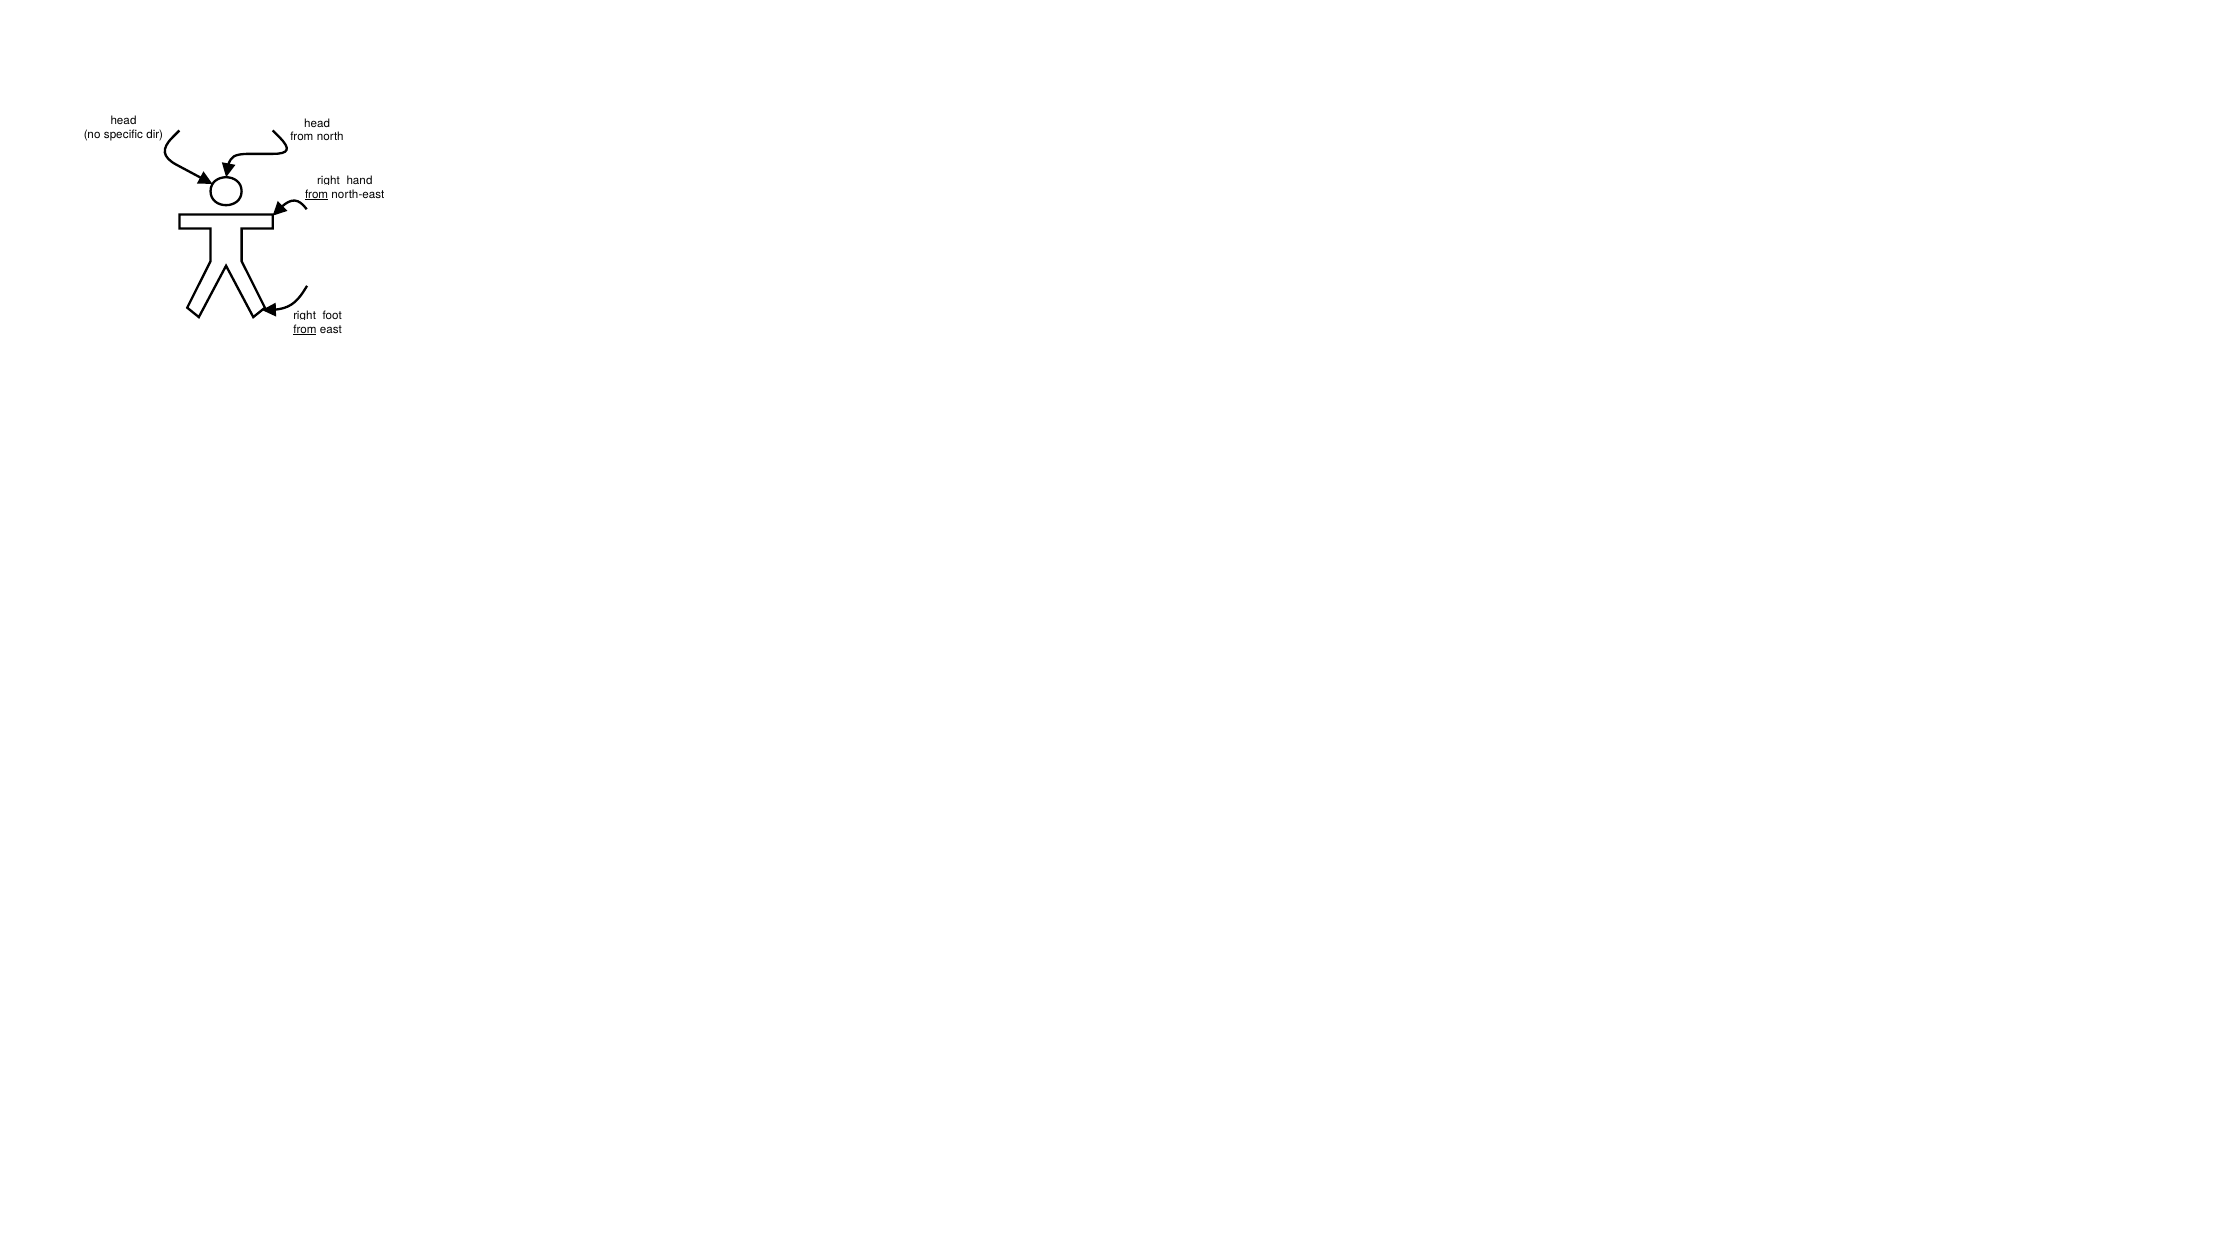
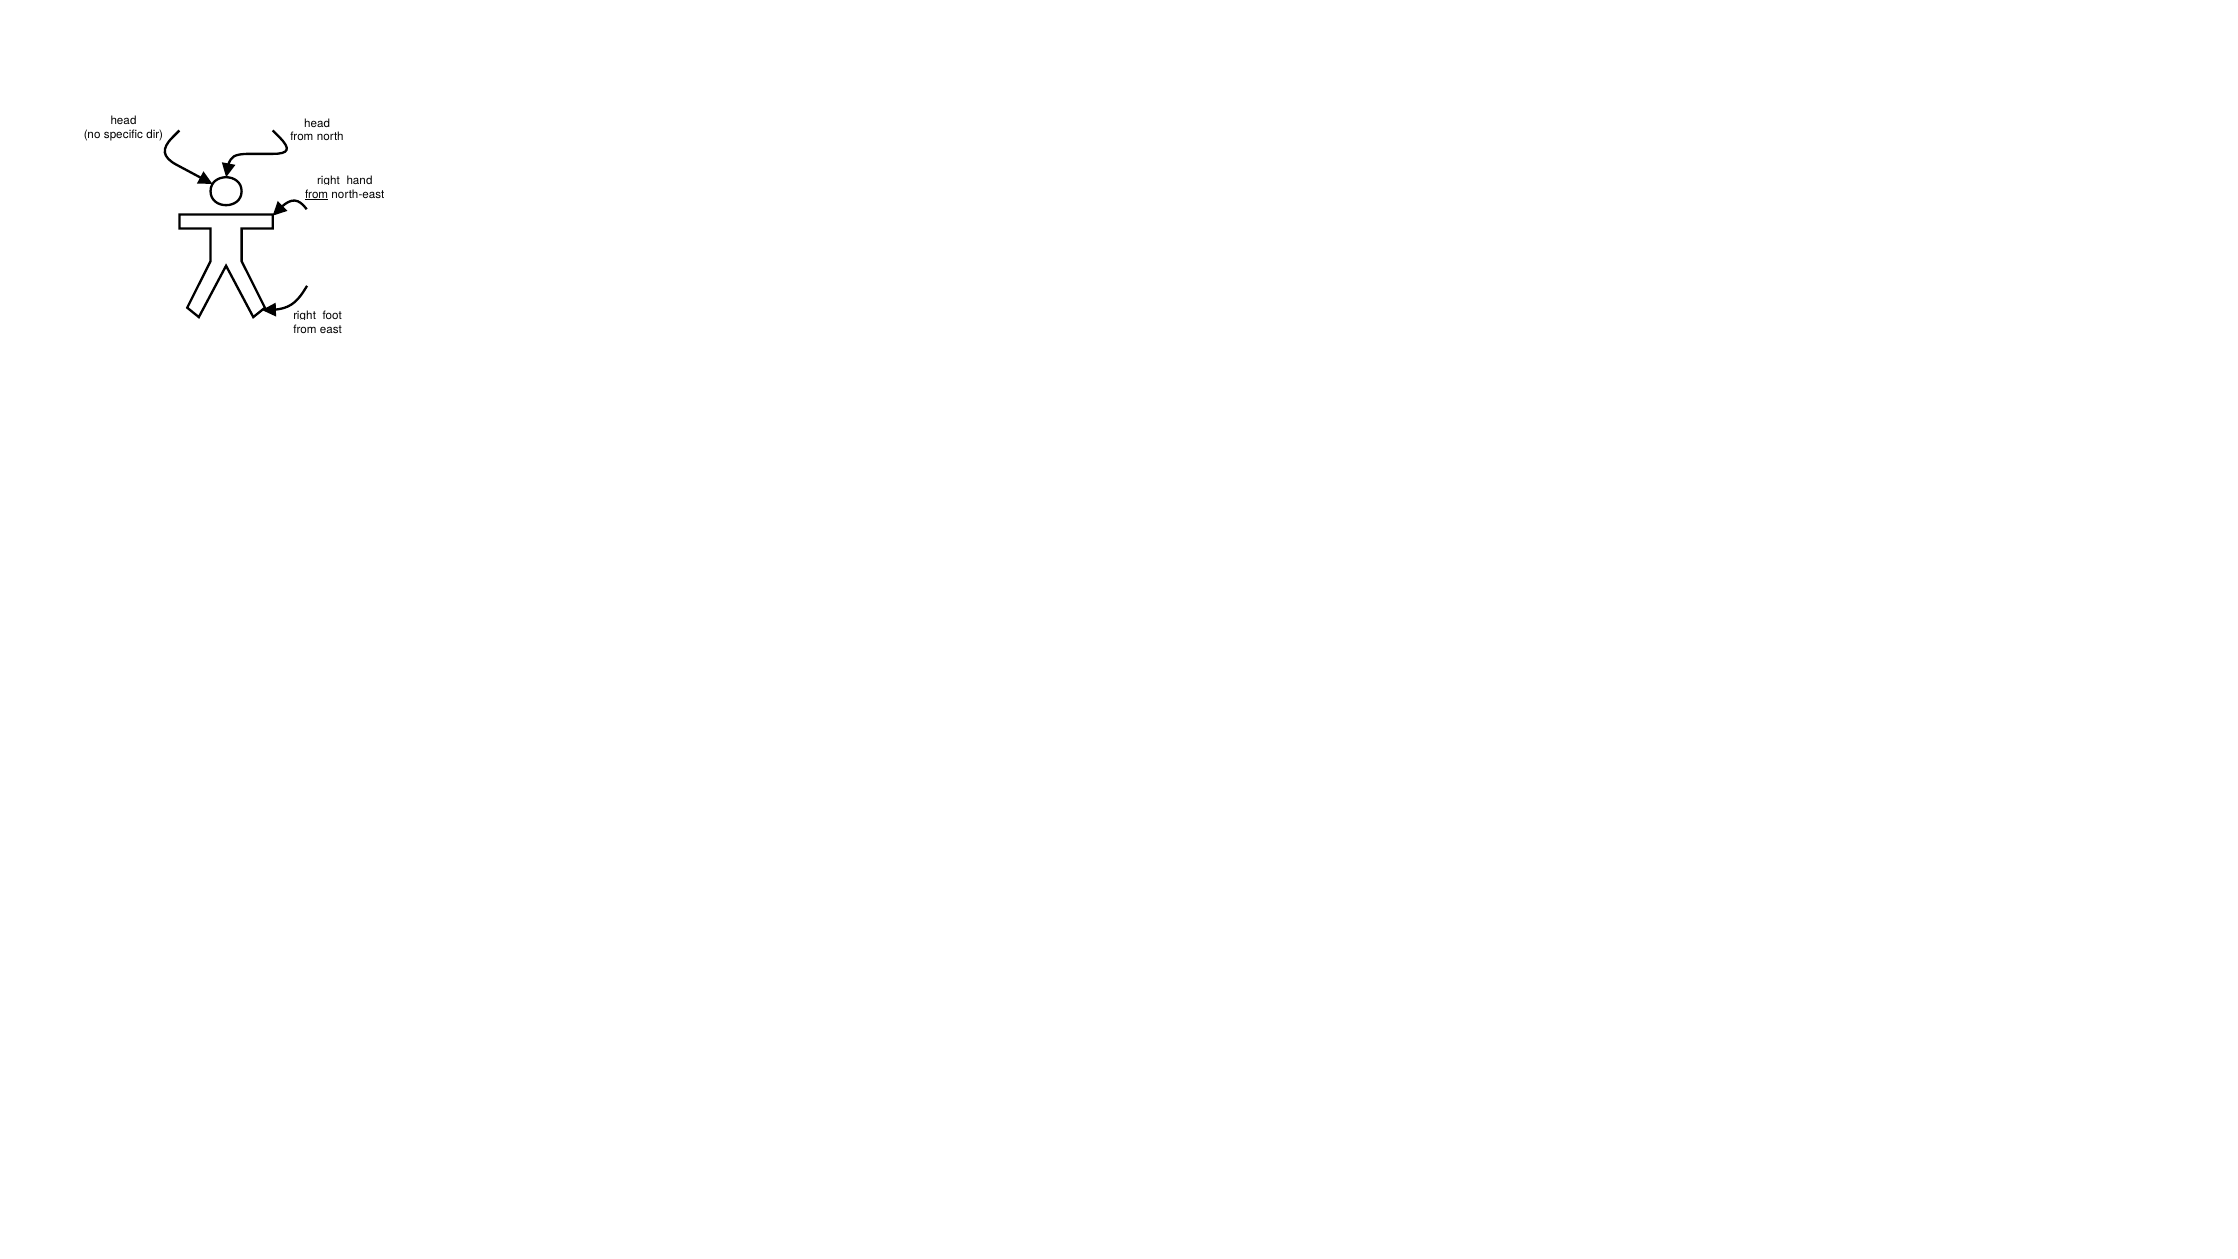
from at (305, 330) underline: present -> none
